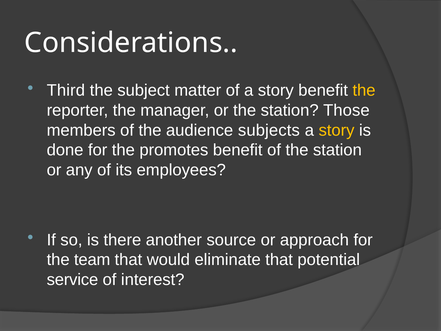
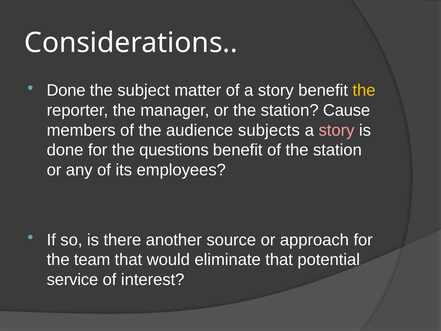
Third at (66, 90): Third -> Done
Those: Those -> Cause
story at (337, 130) colour: yellow -> pink
promotes: promotes -> questions
